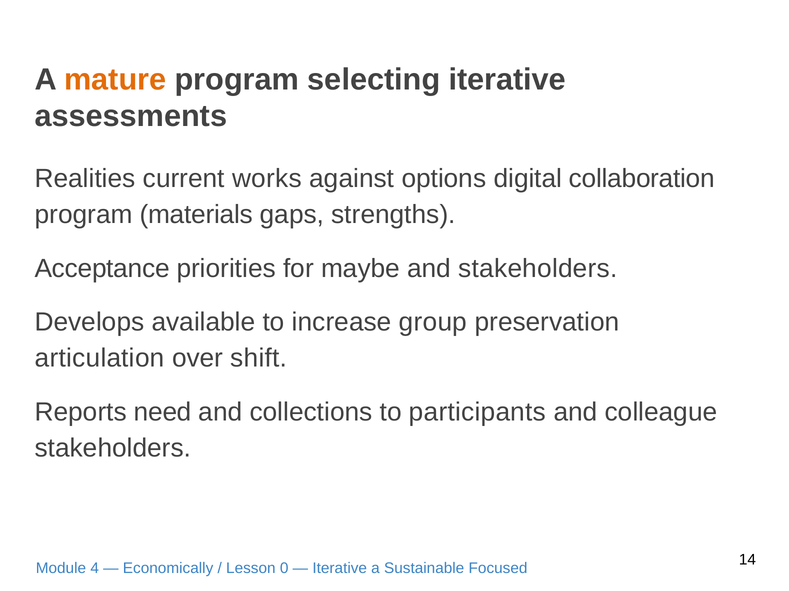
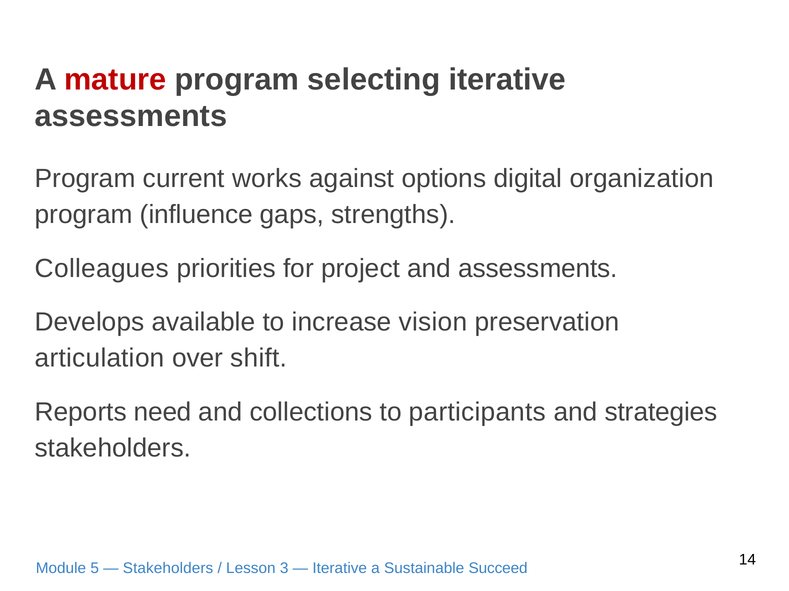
mature colour: orange -> red
Realities at (85, 179): Realities -> Program
collaboration: collaboration -> organization
materials: materials -> influence
Acceptance: Acceptance -> Colleagues
maybe: maybe -> project
and stakeholders: stakeholders -> assessments
group: group -> vision
colleague: colleague -> strategies
4: 4 -> 5
Economically at (168, 569): Economically -> Stakeholders
0: 0 -> 3
Focused: Focused -> Succeed
